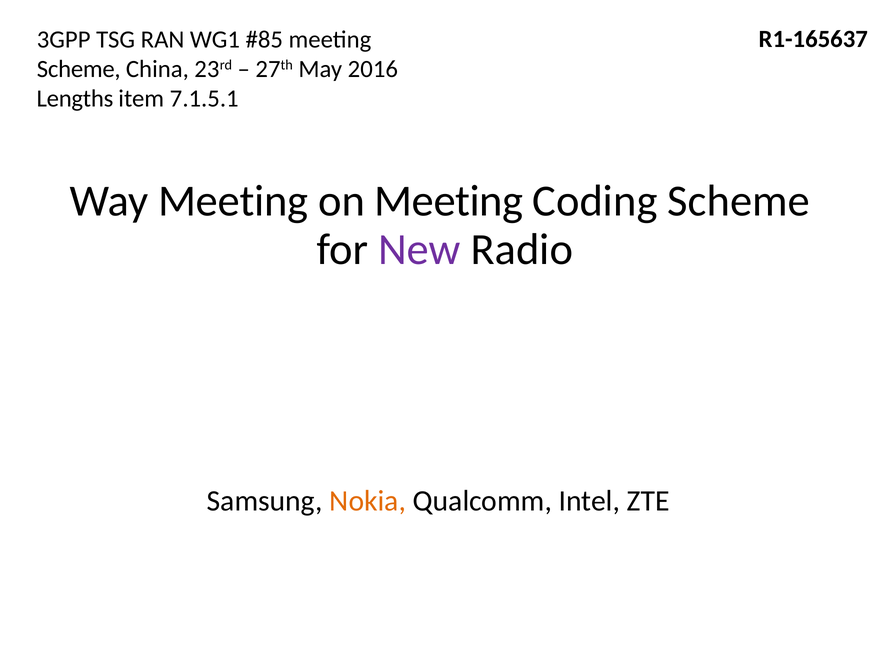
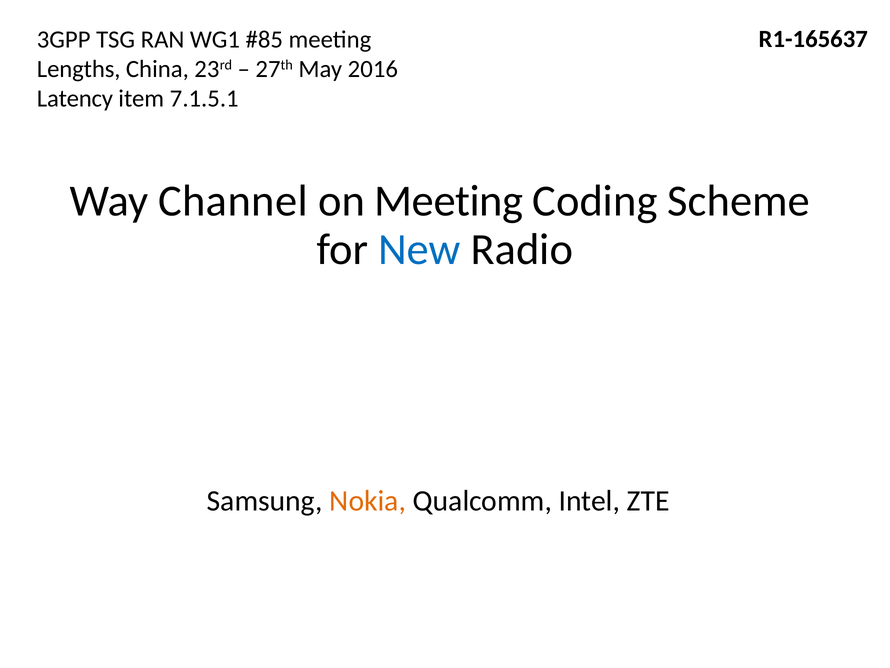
Scheme at (79, 69): Scheme -> Lengths
Lengths: Lengths -> Latency
Way Meeting: Meeting -> Channel
New colour: purple -> blue
